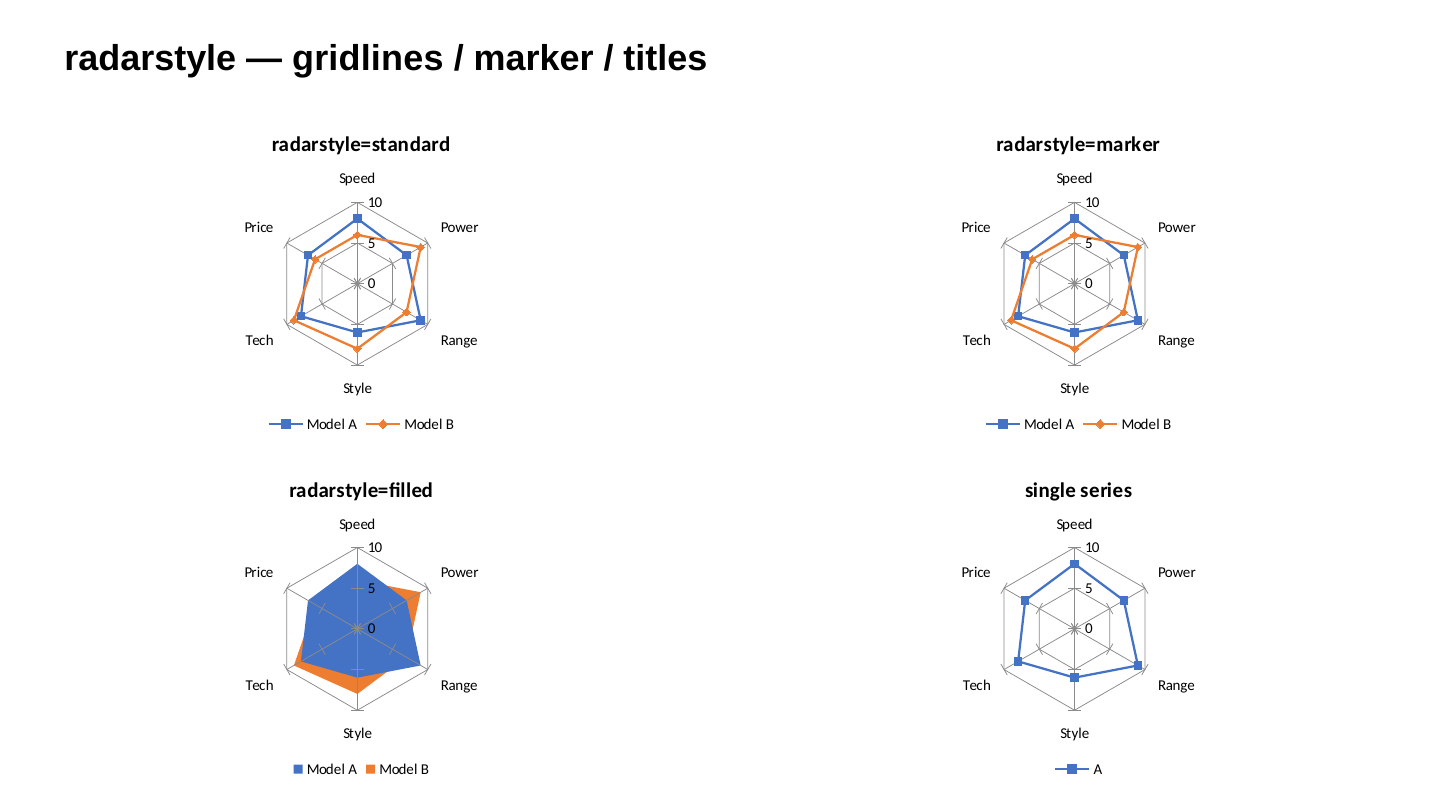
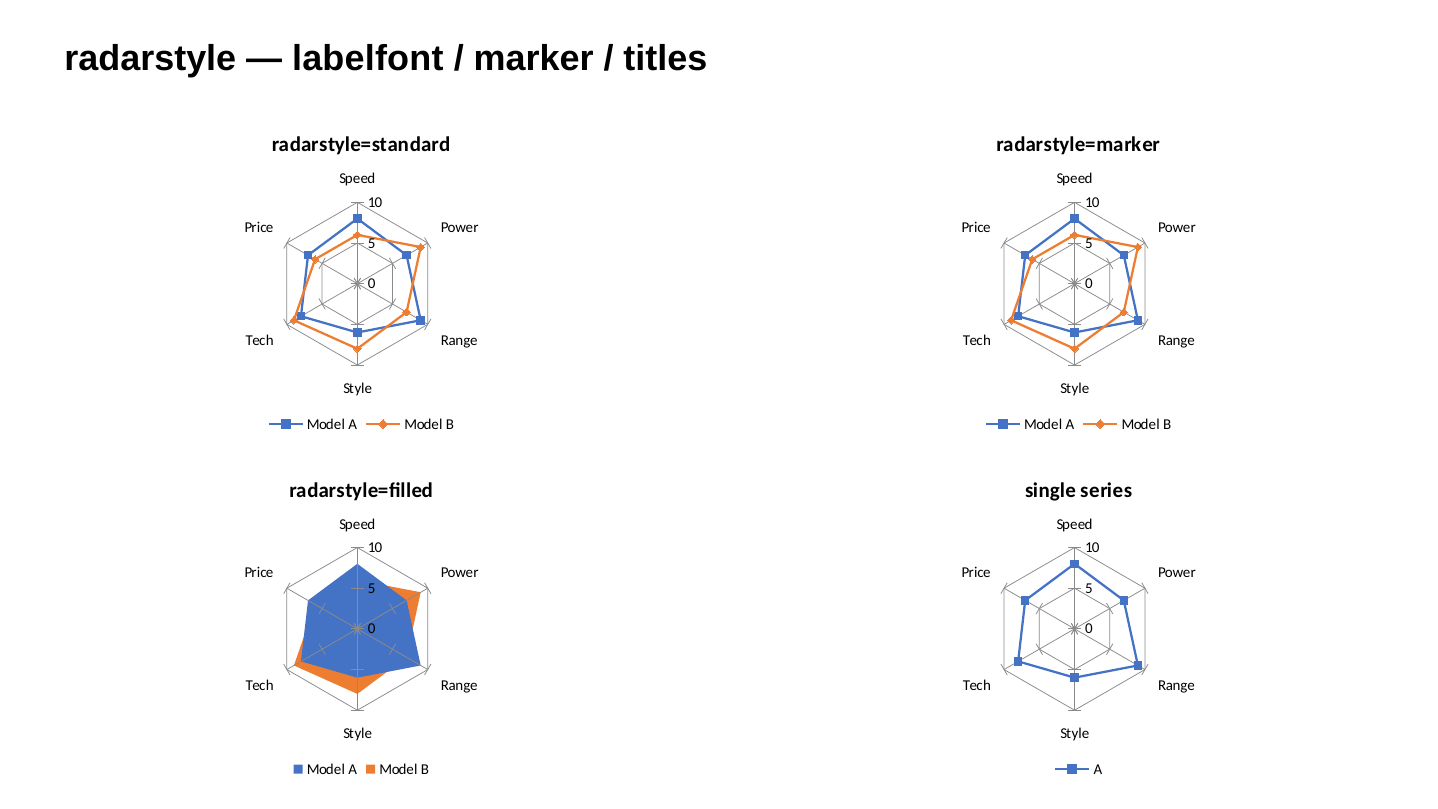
gridlines: gridlines -> labelfont
